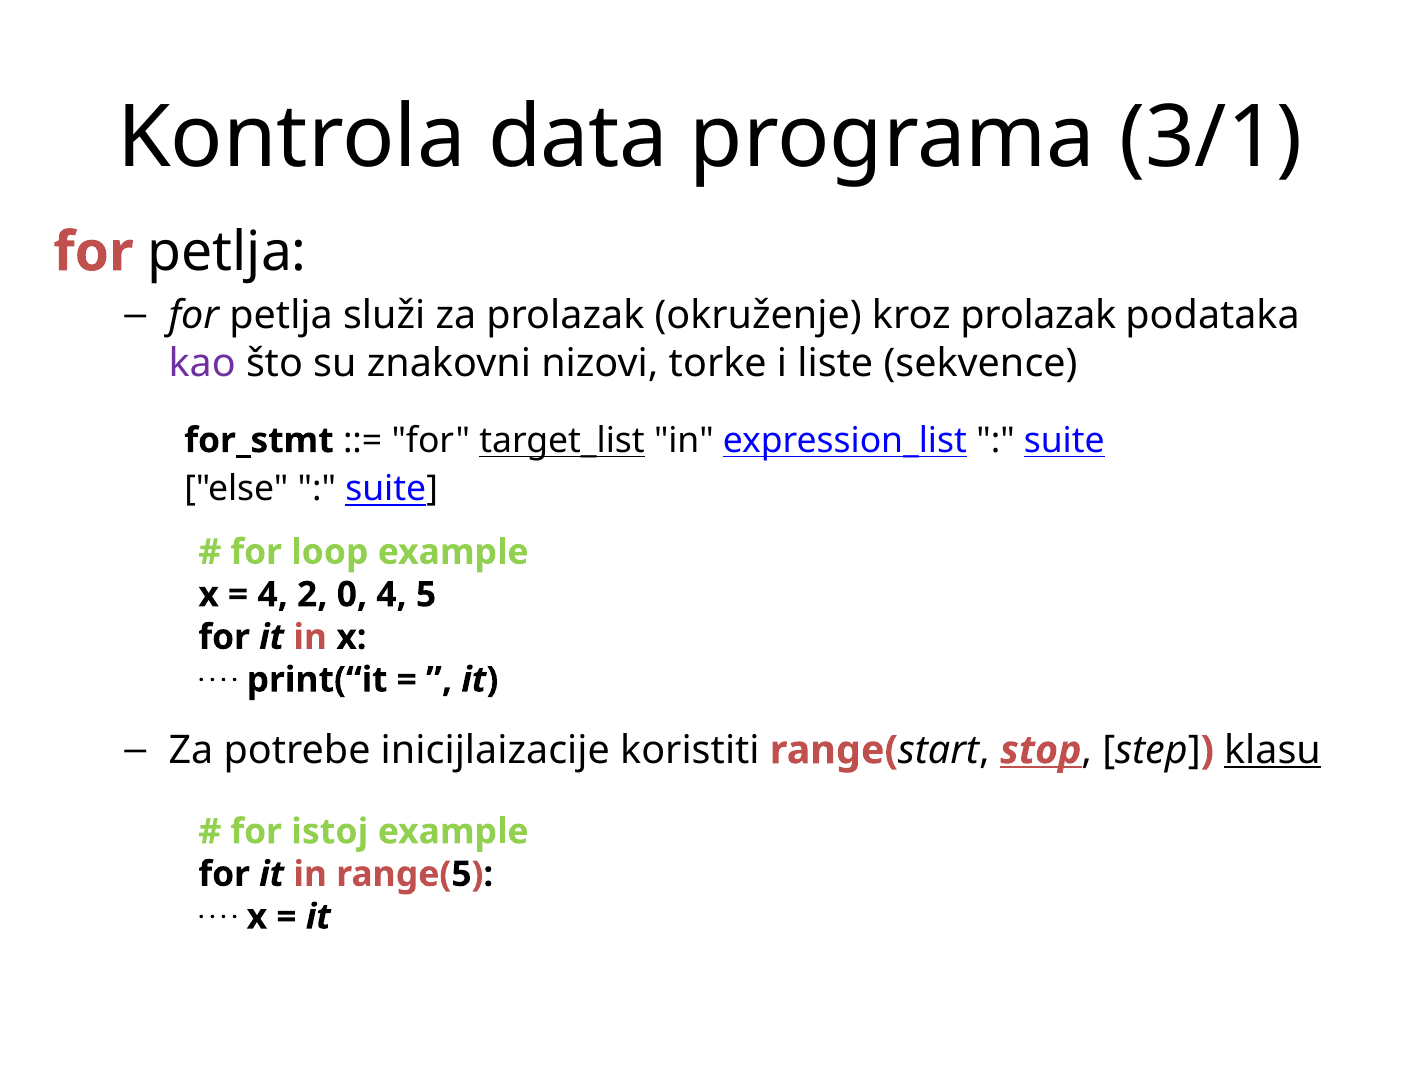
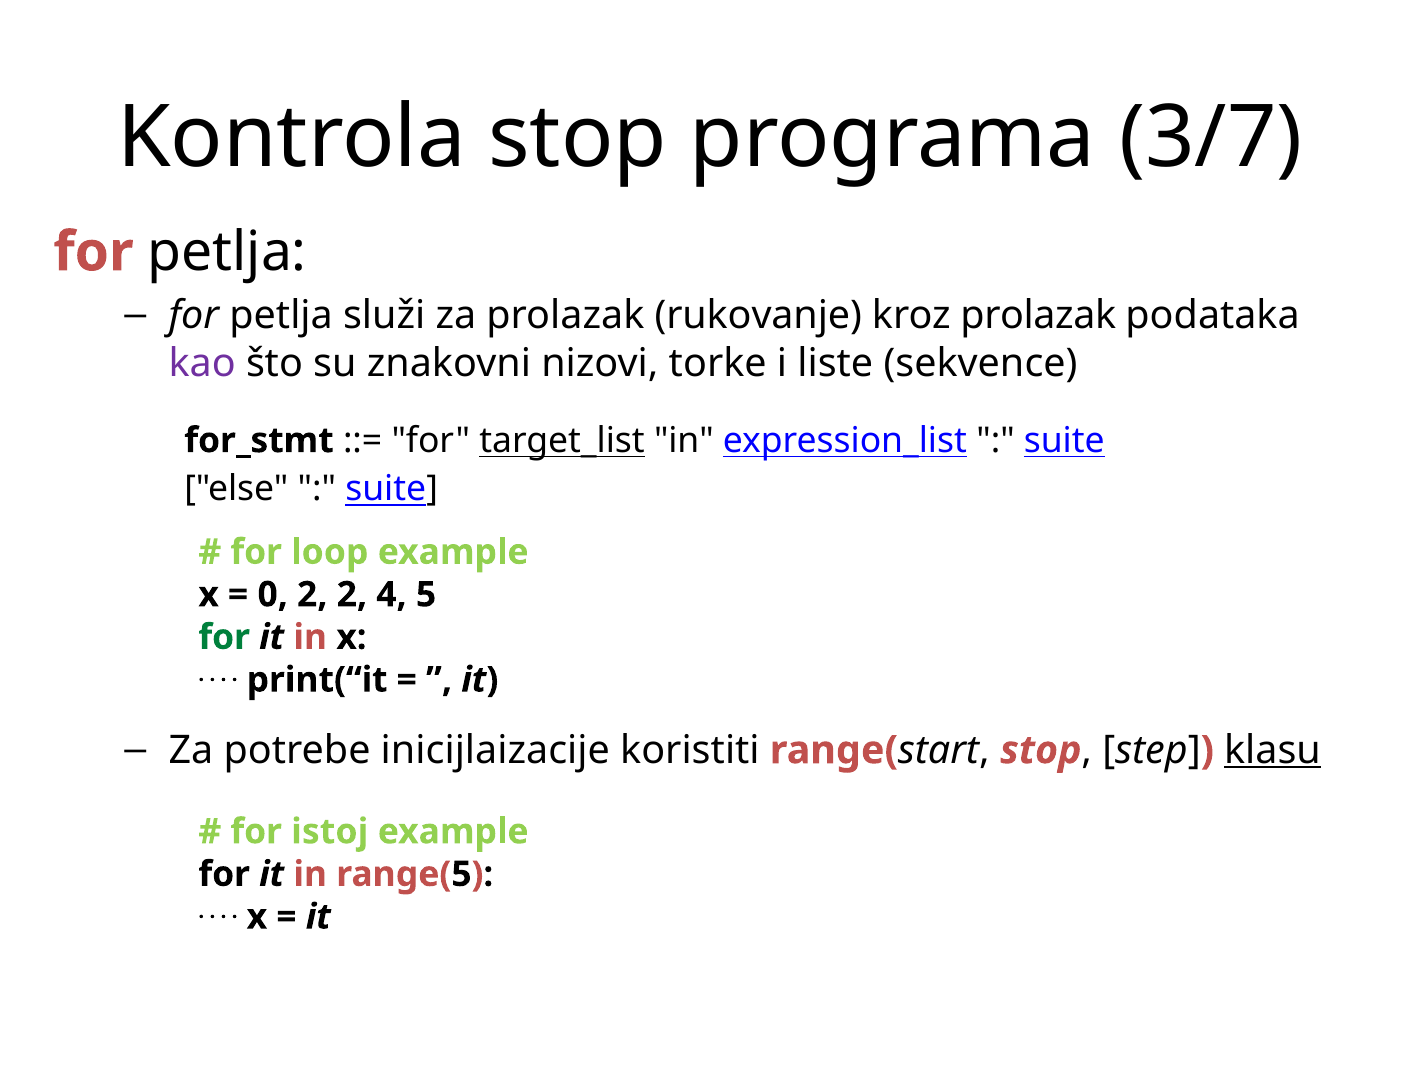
Kontrola data: data -> stop
3/1: 3/1 -> 3/7
okruženje: okruženje -> rukovanje
4 at (273, 595): 4 -> 0
2 0: 0 -> 2
for at (224, 637) colour: black -> green
stop at (1041, 750) underline: present -> none
